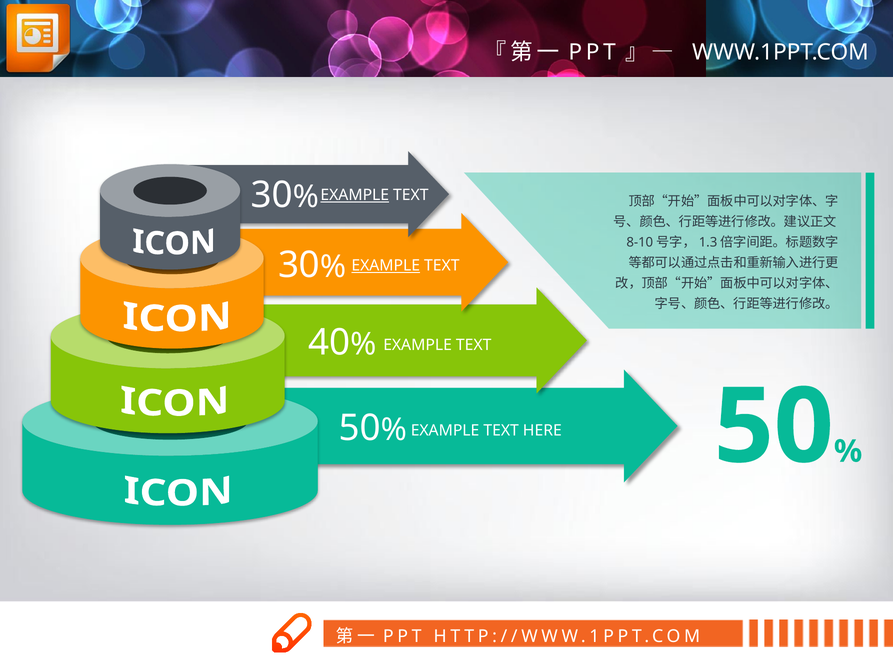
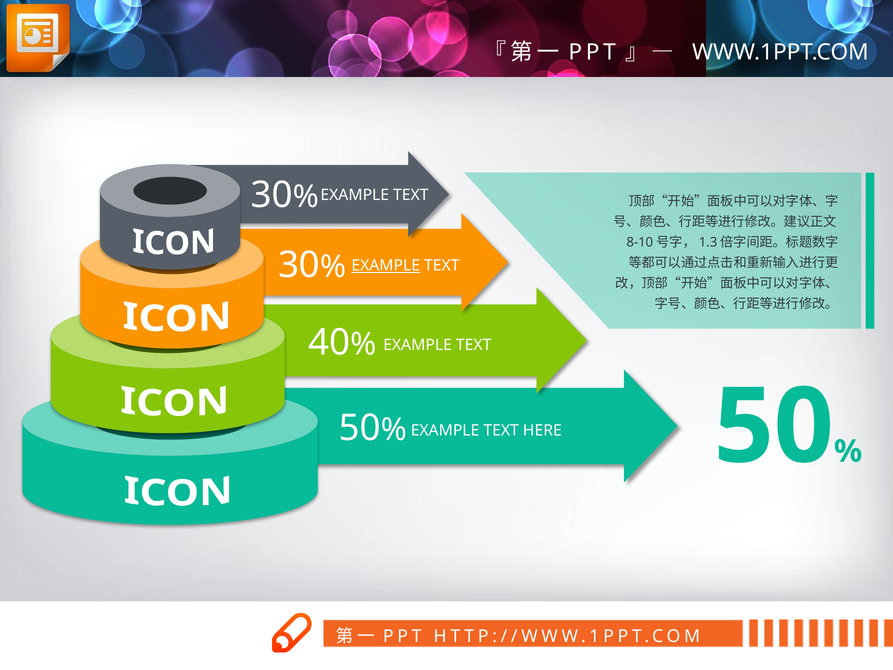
EXAMPLE at (355, 195) underline: present -> none
